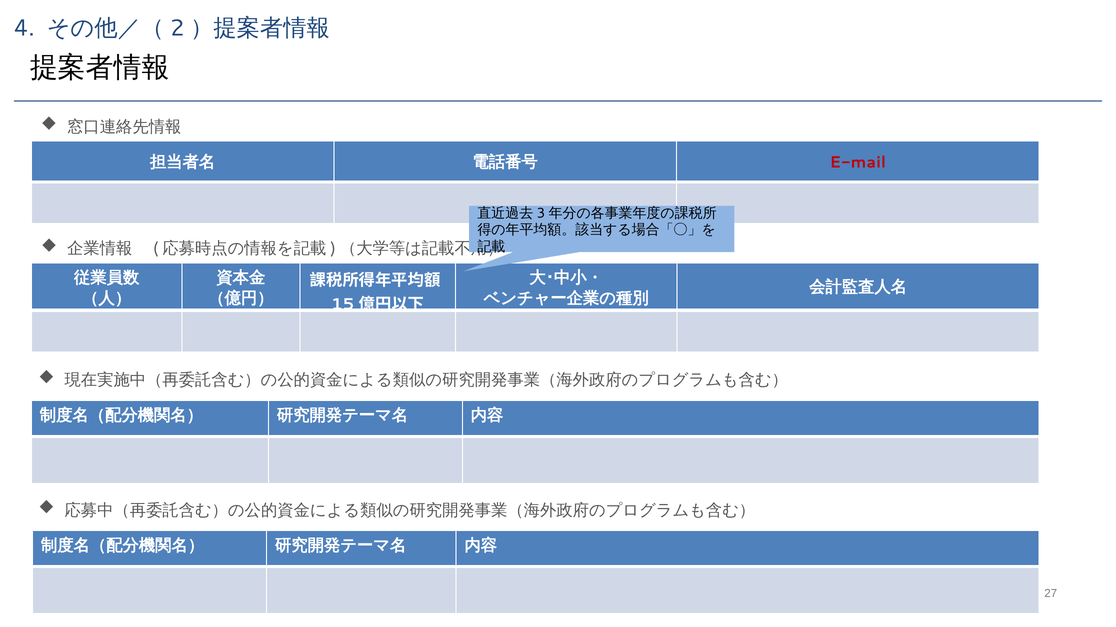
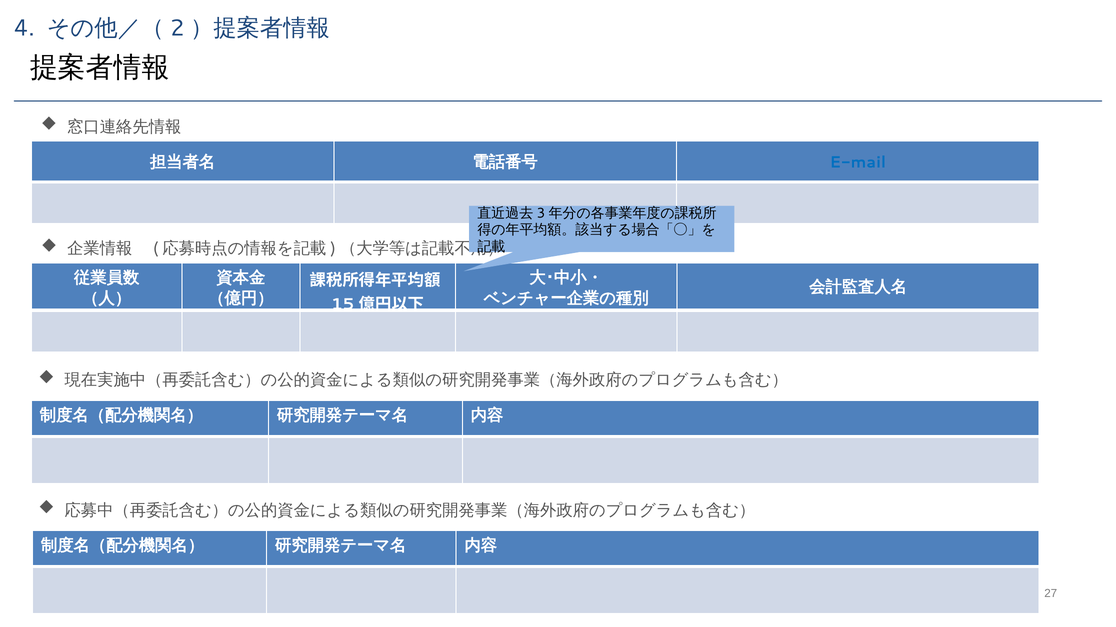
E-mail colour: red -> blue
